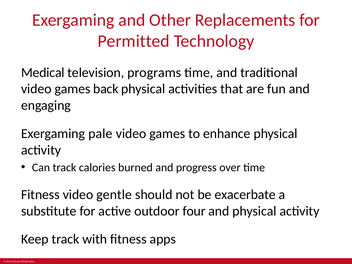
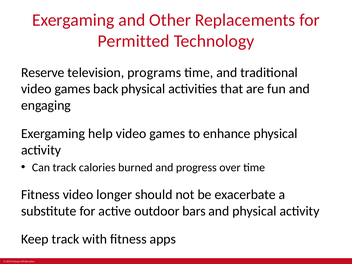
Medical: Medical -> Reserve
pale: pale -> help
gentle: gentle -> longer
four: four -> bars
